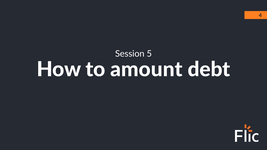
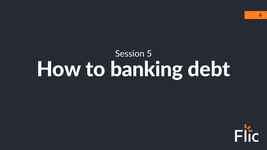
amount: amount -> banking
